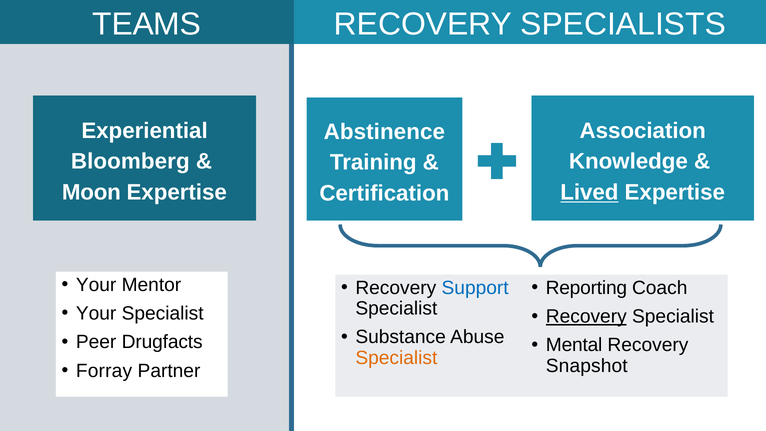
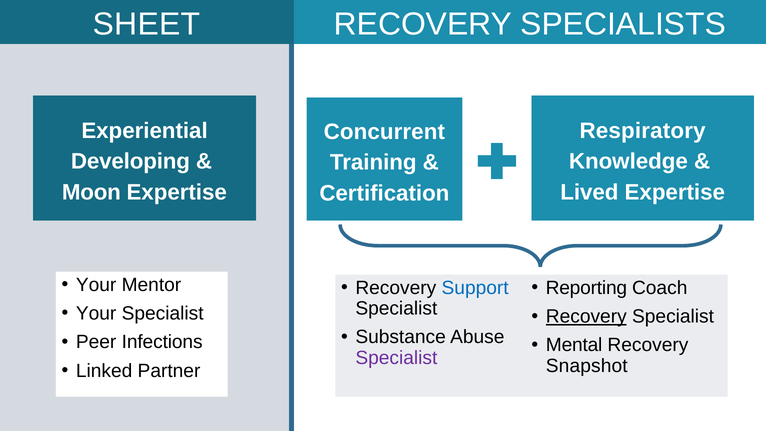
TEAMS: TEAMS -> SHEET
Association: Association -> Respiratory
Abstinence: Abstinence -> Concurrent
Bloomberg: Bloomberg -> Developing
Lived underline: present -> none
Drugfacts: Drugfacts -> Infections
Specialist at (396, 358) colour: orange -> purple
Forray: Forray -> Linked
